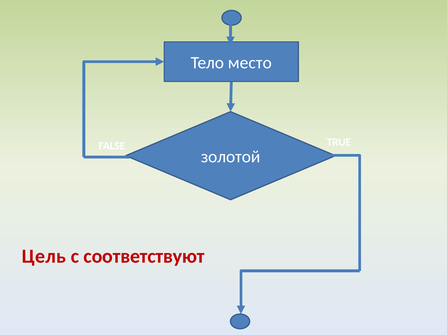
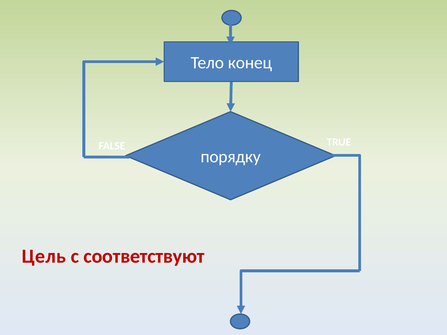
место: место -> конец
золотой: золотой -> порядку
